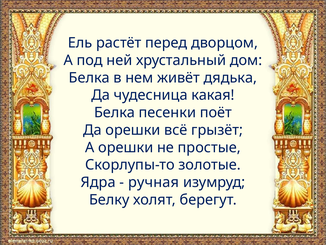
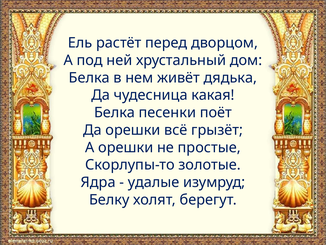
ручная: ручная -> удалые
